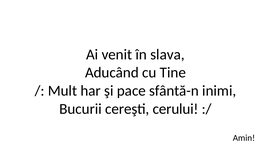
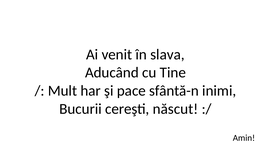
cerului: cerului -> născut
